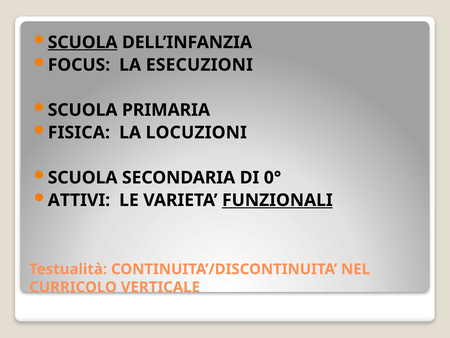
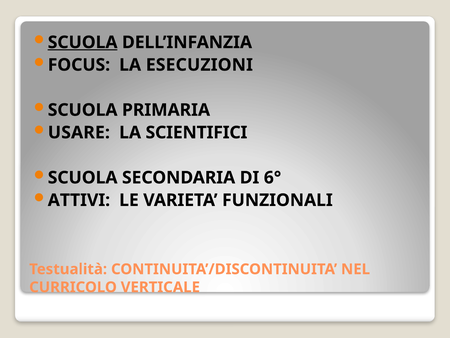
FISICA: FISICA -> USARE
LOCUZIONI: LOCUZIONI -> SCIENTIFICI
0°: 0° -> 6°
FUNZIONALI underline: present -> none
